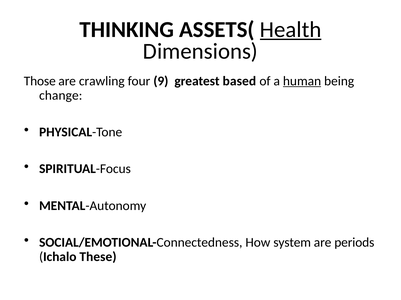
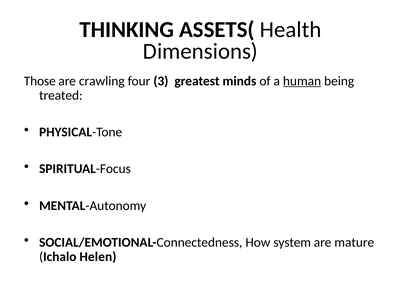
Health underline: present -> none
9: 9 -> 3
based: based -> minds
change: change -> treated
periods: periods -> mature
These: These -> Helen
